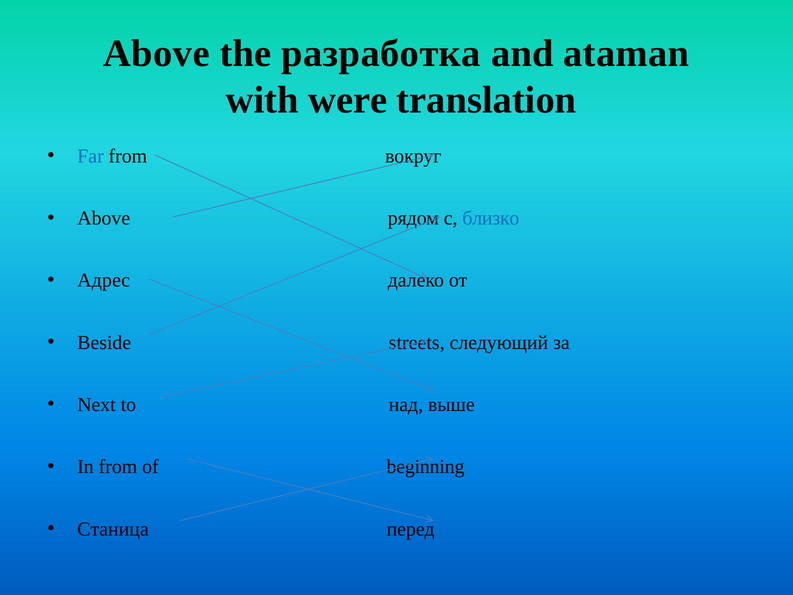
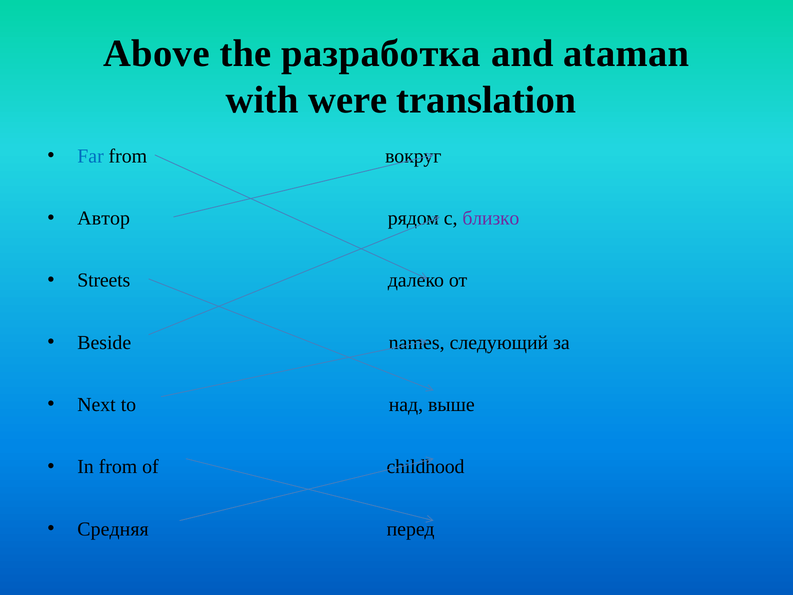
Above at (104, 218): Above -> Автор
близко colour: blue -> purple
Адрес: Адрес -> Streets
streets: streets -> names
beginning: beginning -> childhood
Станица: Станица -> Средняя
